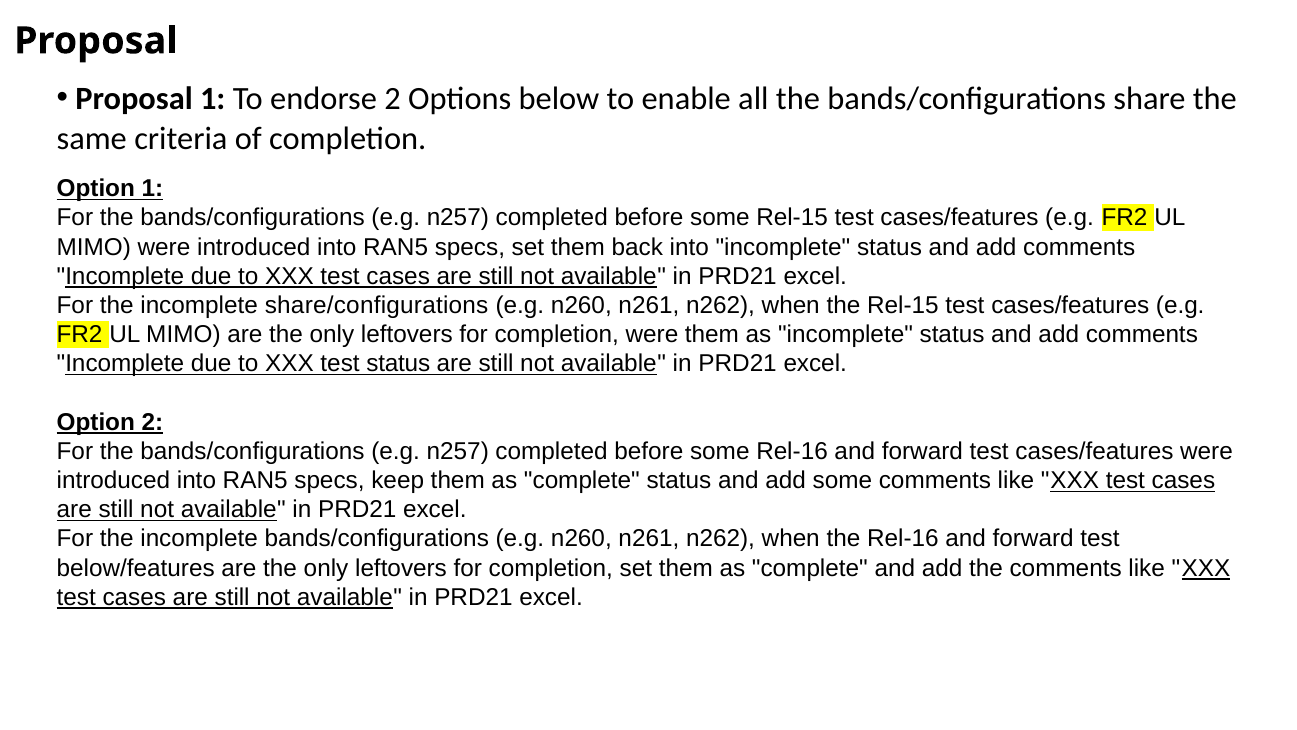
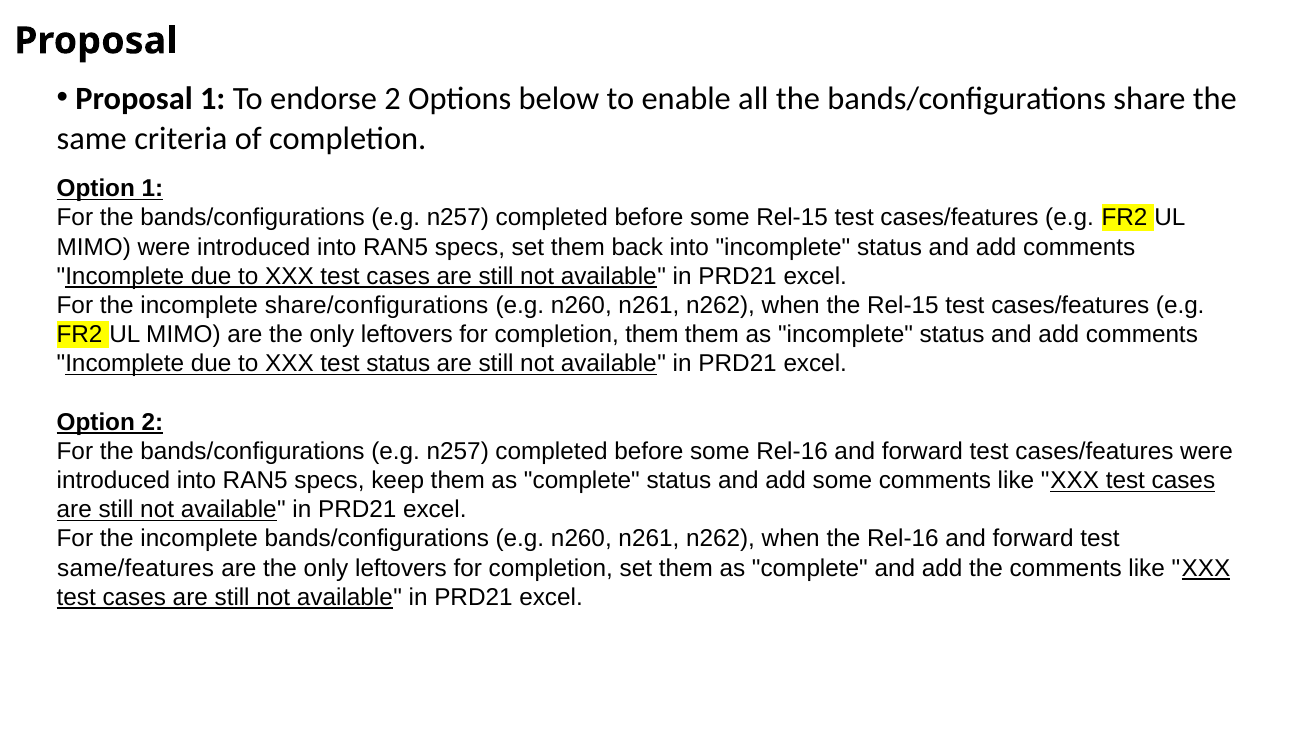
completion were: were -> them
below/features: below/features -> same/features
